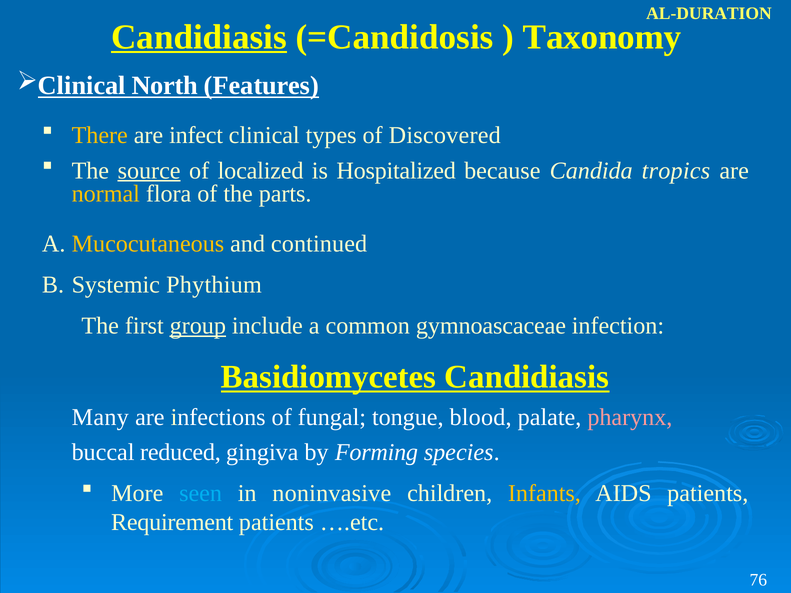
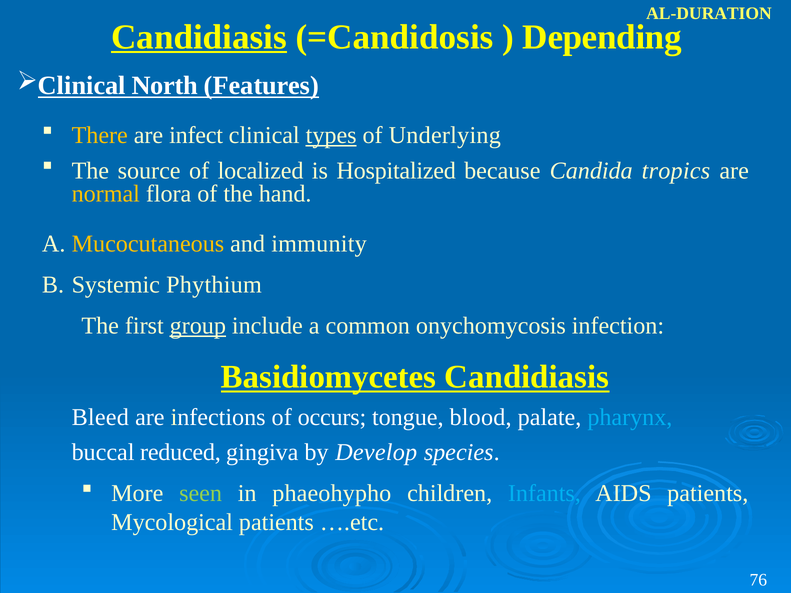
Taxonomy: Taxonomy -> Depending
types underline: none -> present
Discovered: Discovered -> Underlying
source underline: present -> none
parts: parts -> hand
continued: continued -> immunity
gymnoascaceae: gymnoascaceae -> onychomycosis
Many: Many -> Bleed
fungal: fungal -> occurs
pharynx colour: pink -> light blue
Forming: Forming -> Develop
seen colour: light blue -> light green
noninvasive: noninvasive -> phaeohypho
Infants colour: yellow -> light blue
Requirement: Requirement -> Mycological
